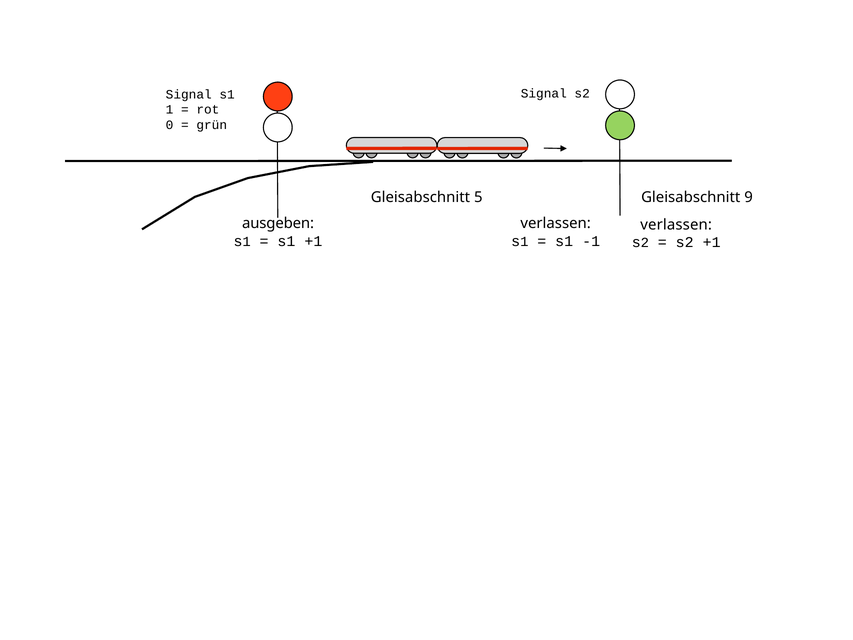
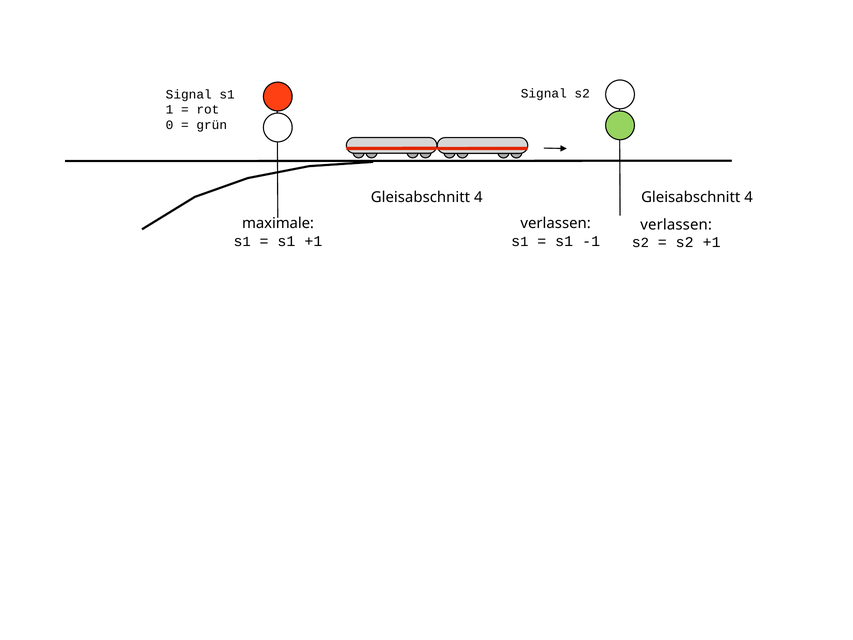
5 at (478, 197): 5 -> 4
9 at (749, 197): 9 -> 4
ausgeben: ausgeben -> maximale
